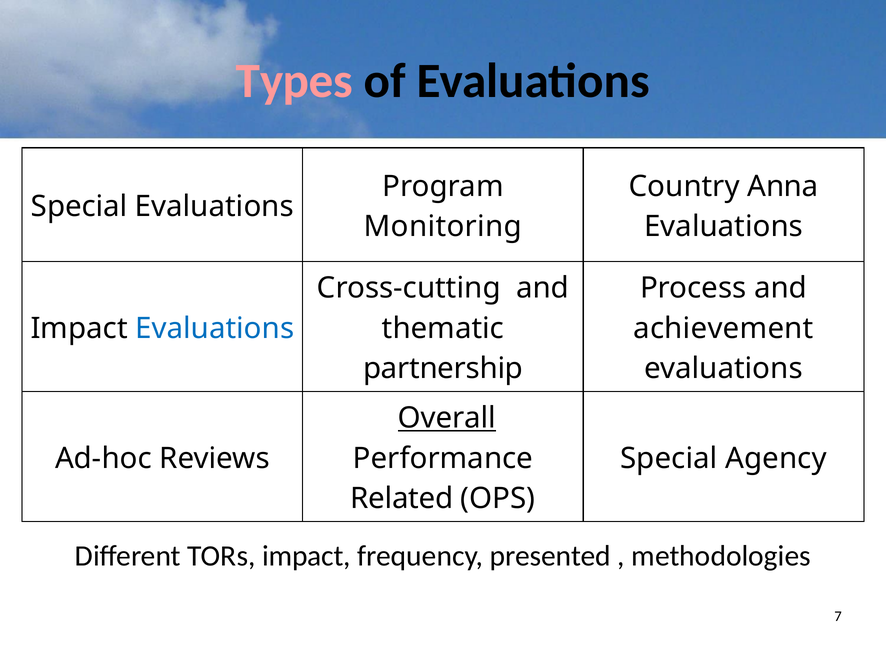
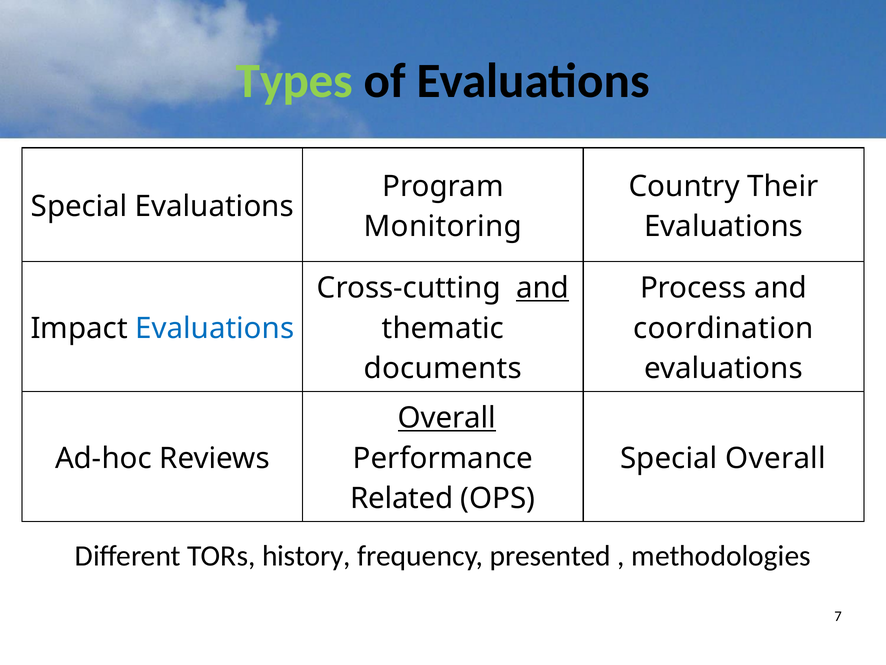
Types colour: pink -> light green
Anna: Anna -> Their
and at (543, 288) underline: none -> present
achievement: achievement -> coordination
partnership: partnership -> documents
Special Agency: Agency -> Overall
TORs impact: impact -> history
